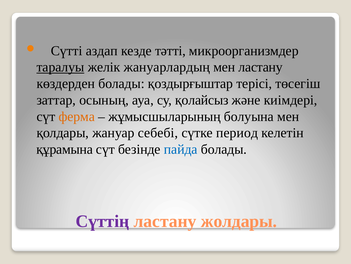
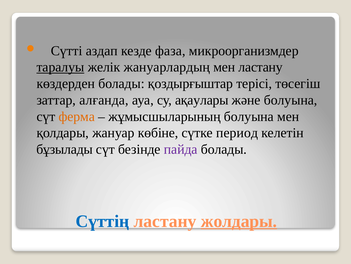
тәтті: тәтті -> фаза
осының: осының -> алғанда
қолайсыз: қолайсыз -> ақаулары
және киімдері: киімдері -> болуына
себебі: себебі -> көбіне
құрамына: құрамына -> бұзылады
пайда colour: blue -> purple
Сүттің colour: purple -> blue
жолдары underline: none -> present
